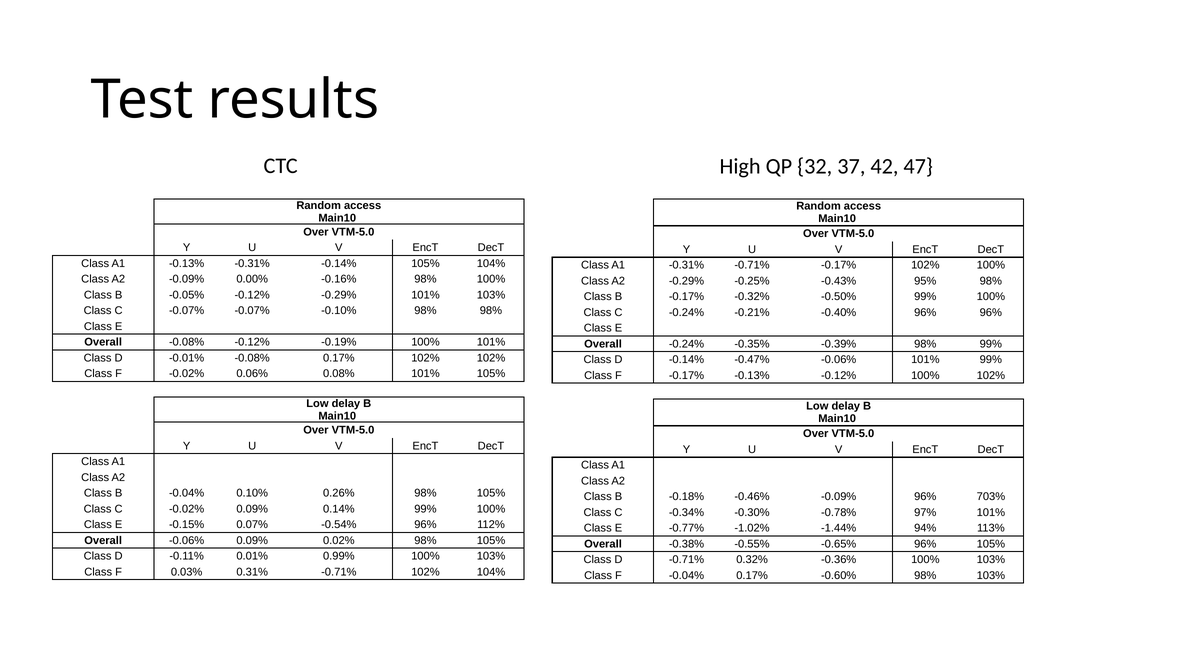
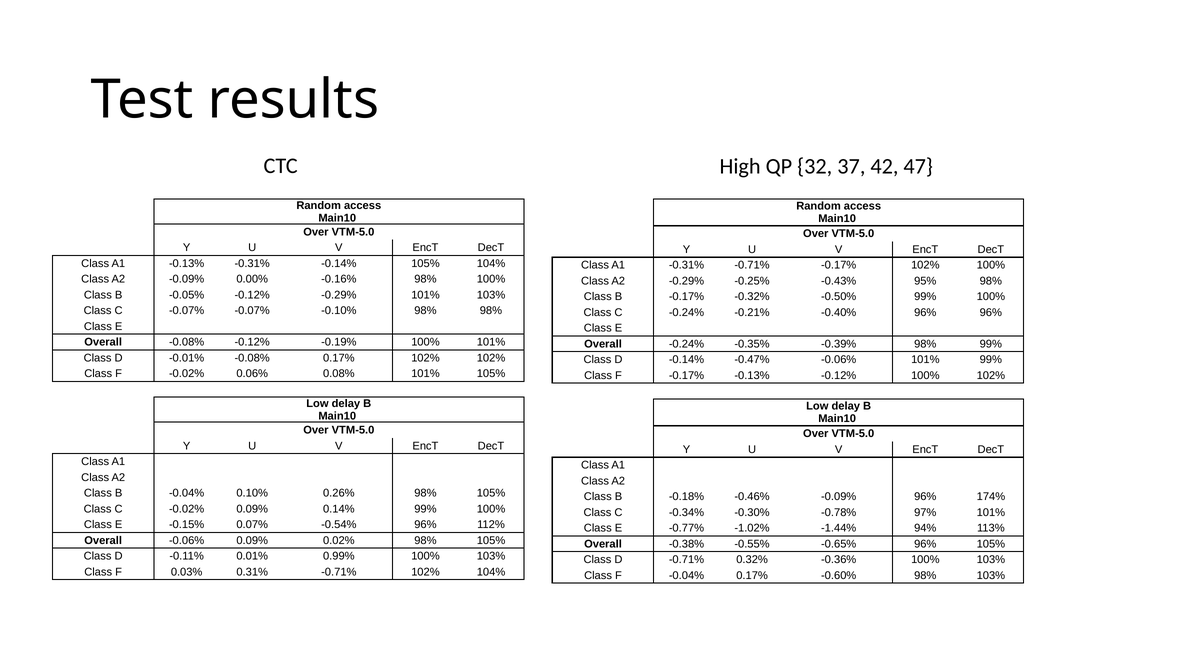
703%: 703% -> 174%
